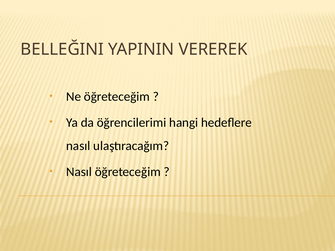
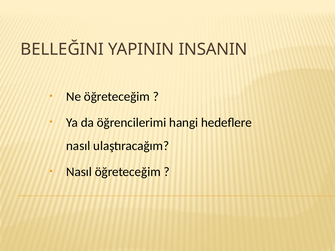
VEREREK: VEREREK -> INSANIN
